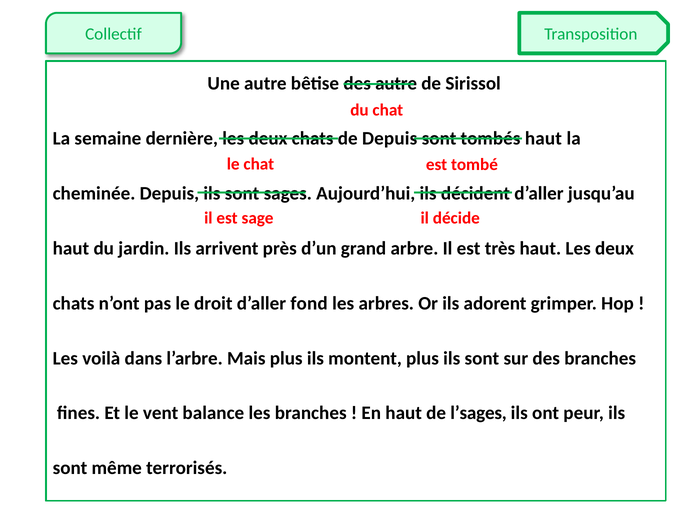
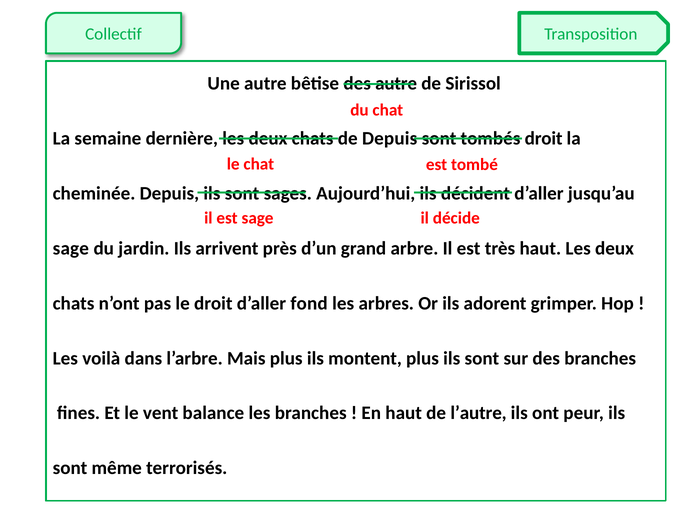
tombés haut: haut -> droit
haut at (71, 248): haut -> sage
l’sages: l’sages -> l’autre
